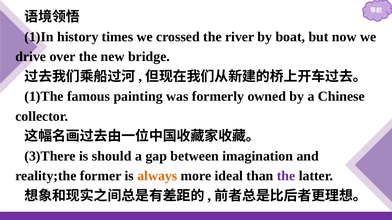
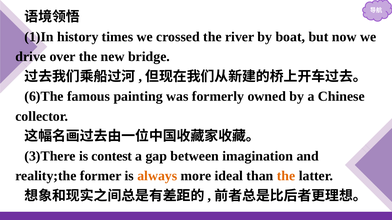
1)The: 1)The -> 6)The
should: should -> contest
the at (286, 176) colour: purple -> orange
